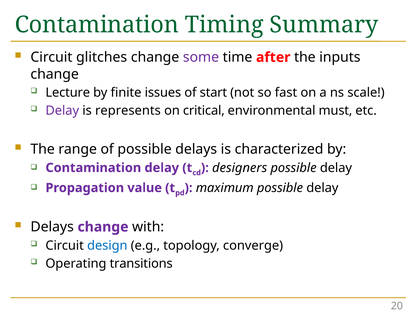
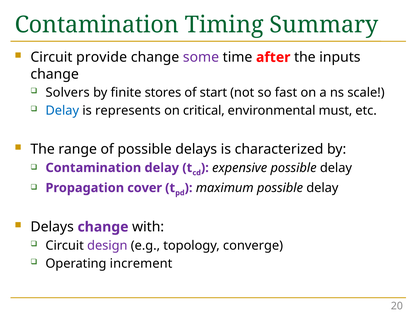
glitches: glitches -> provide
Lecture: Lecture -> Solvers
issues: issues -> stores
Delay at (62, 111) colour: purple -> blue
designers: designers -> expensive
value: value -> cover
design colour: blue -> purple
transitions: transitions -> increment
